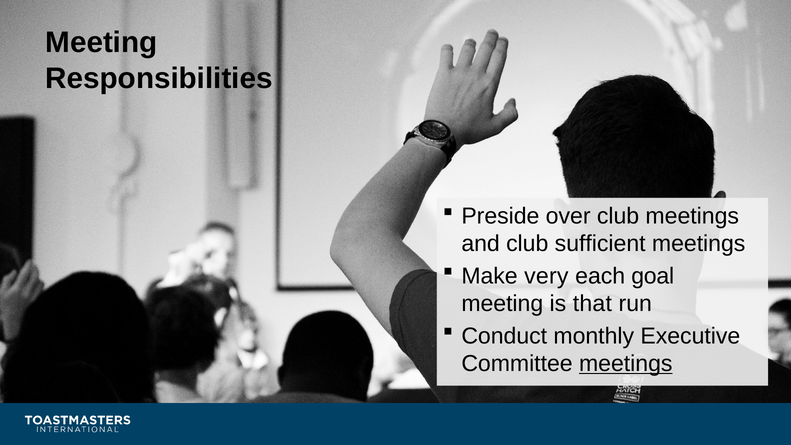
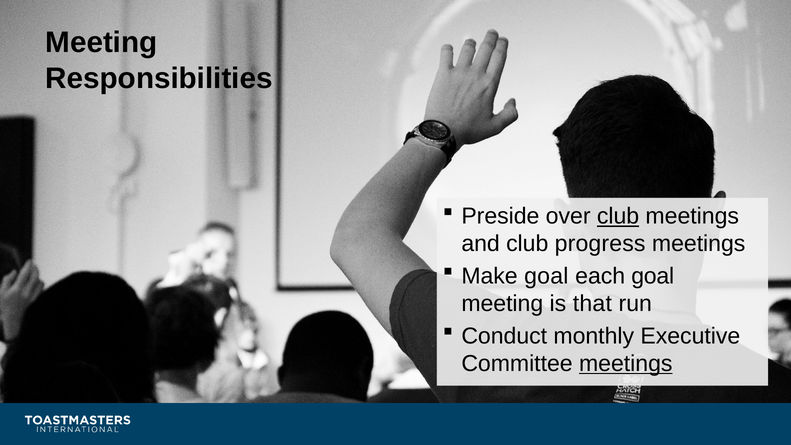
club at (618, 216) underline: none -> present
sufficient: sufficient -> progress
Make very: very -> goal
